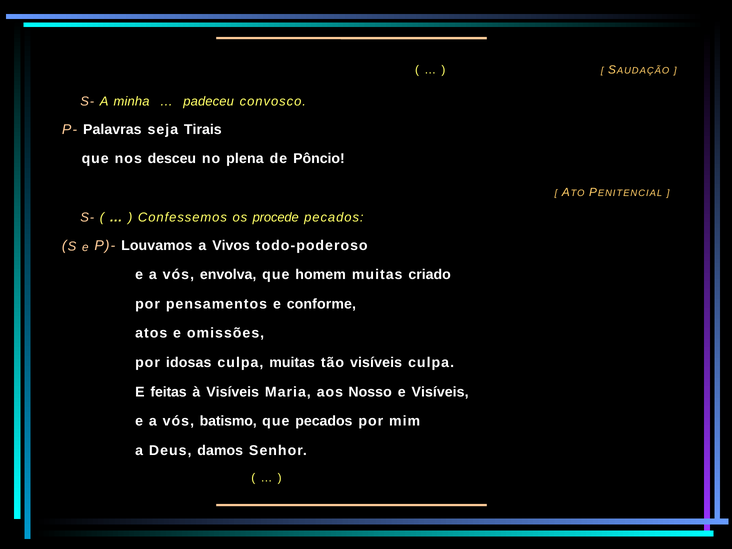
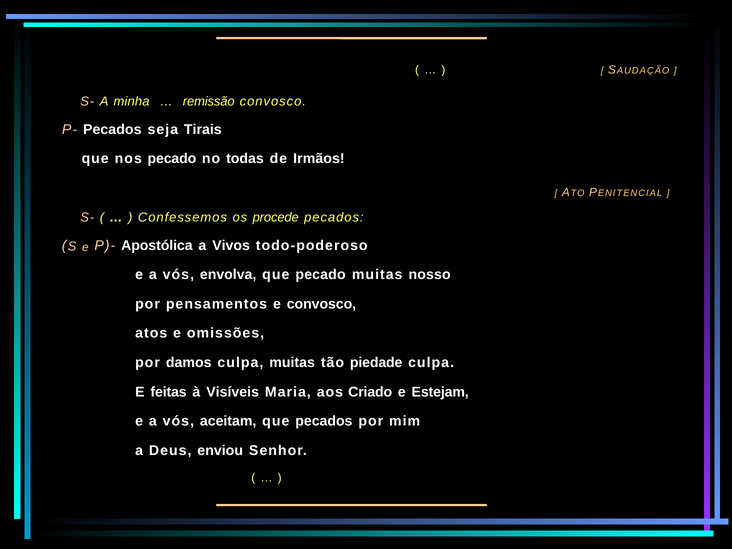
padeceu: padeceu -> remissão
P- Palavras: Palavras -> Pecados
nos desceu: desceu -> pecado
plena: plena -> todas
Pôncio: Pôncio -> Irmãos
Louvamos: Louvamos -> Apostólica
que homem: homem -> pecado
criado: criado -> nosso
e conforme: conforme -> convosco
idosas: idosas -> damos
tão visíveis: visíveis -> piedade
Nosso: Nosso -> Criado
e Visíveis: Visíveis -> Estejam
batismo: batismo -> aceitam
damos: damos -> enviou
